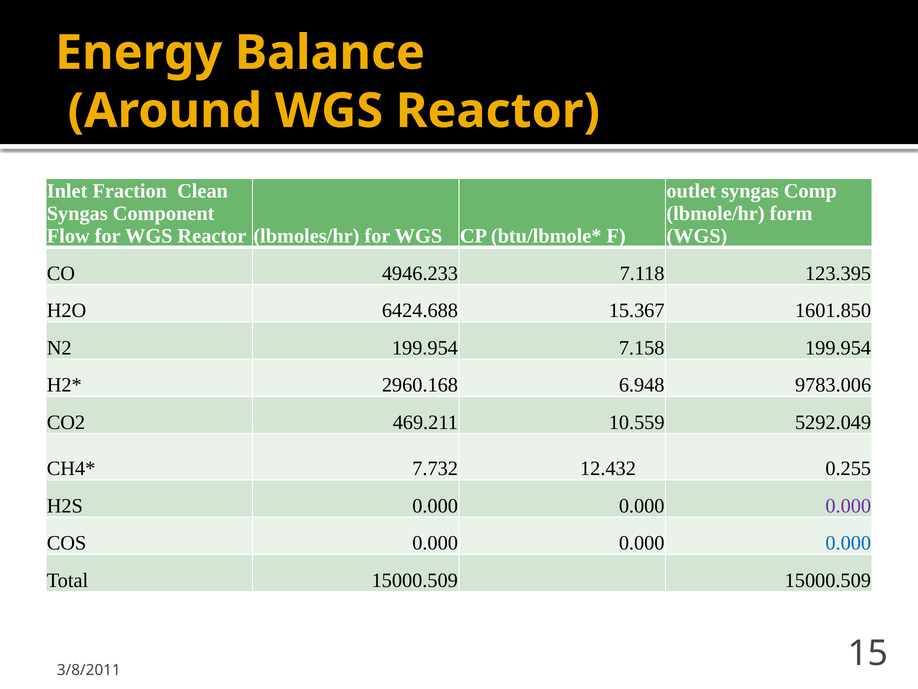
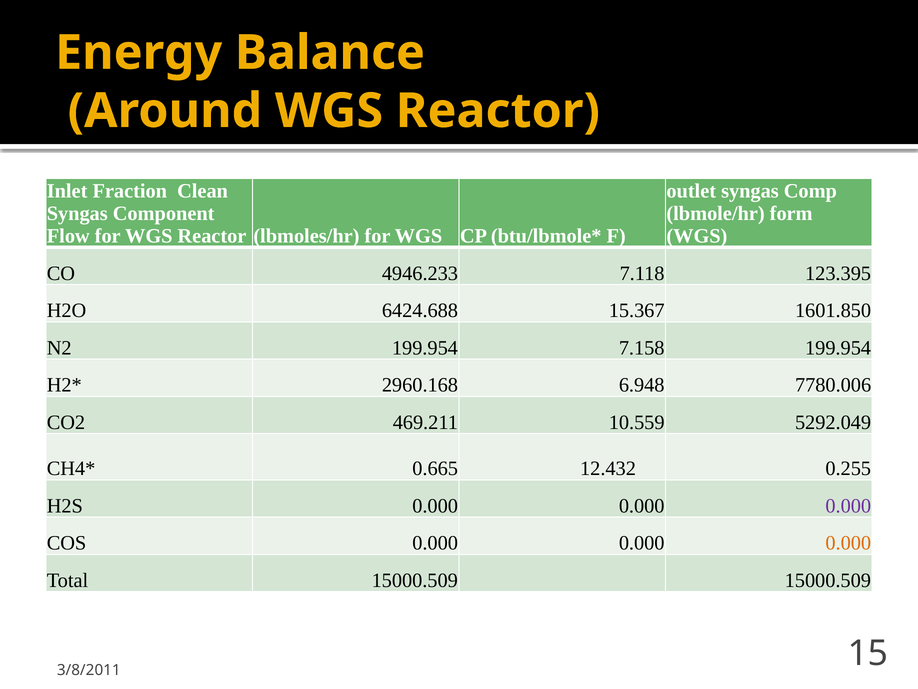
9783.006: 9783.006 -> 7780.006
7.732: 7.732 -> 0.665
0.000 at (848, 543) colour: blue -> orange
